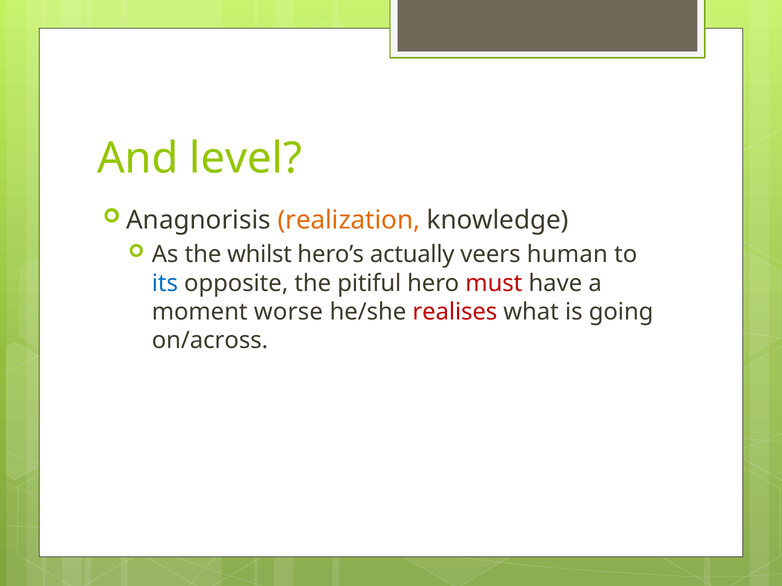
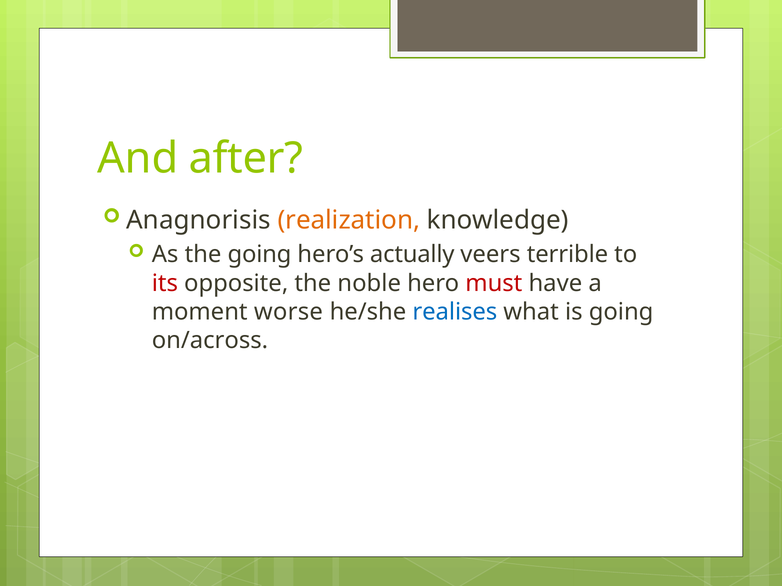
level: level -> after
the whilst: whilst -> going
human: human -> terrible
its colour: blue -> red
pitiful: pitiful -> noble
realises colour: red -> blue
